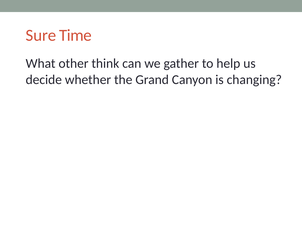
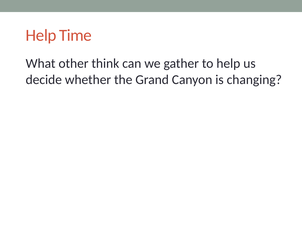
Sure at (41, 35): Sure -> Help
